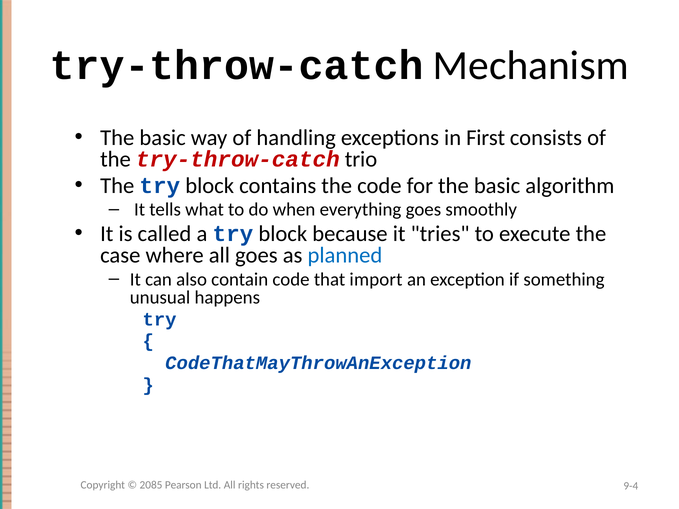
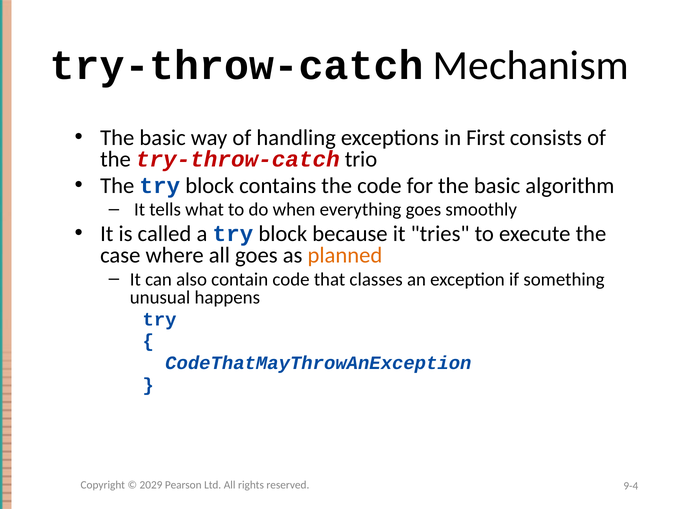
planned colour: blue -> orange
import: import -> classes
2085: 2085 -> 2029
